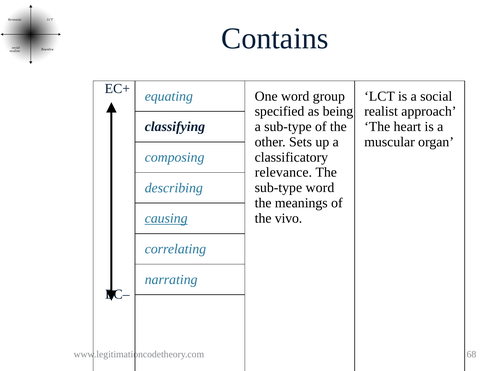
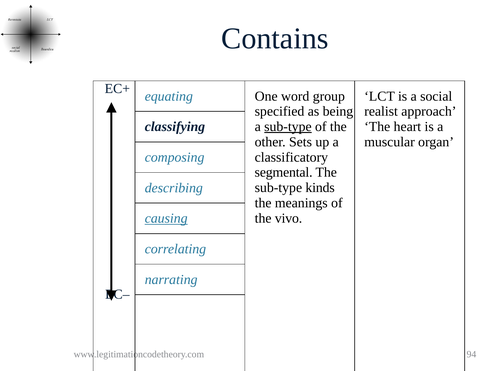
sub-type at (288, 127) underline: none -> present
relevance: relevance -> segmental
sub-type word: word -> kinds
68: 68 -> 94
